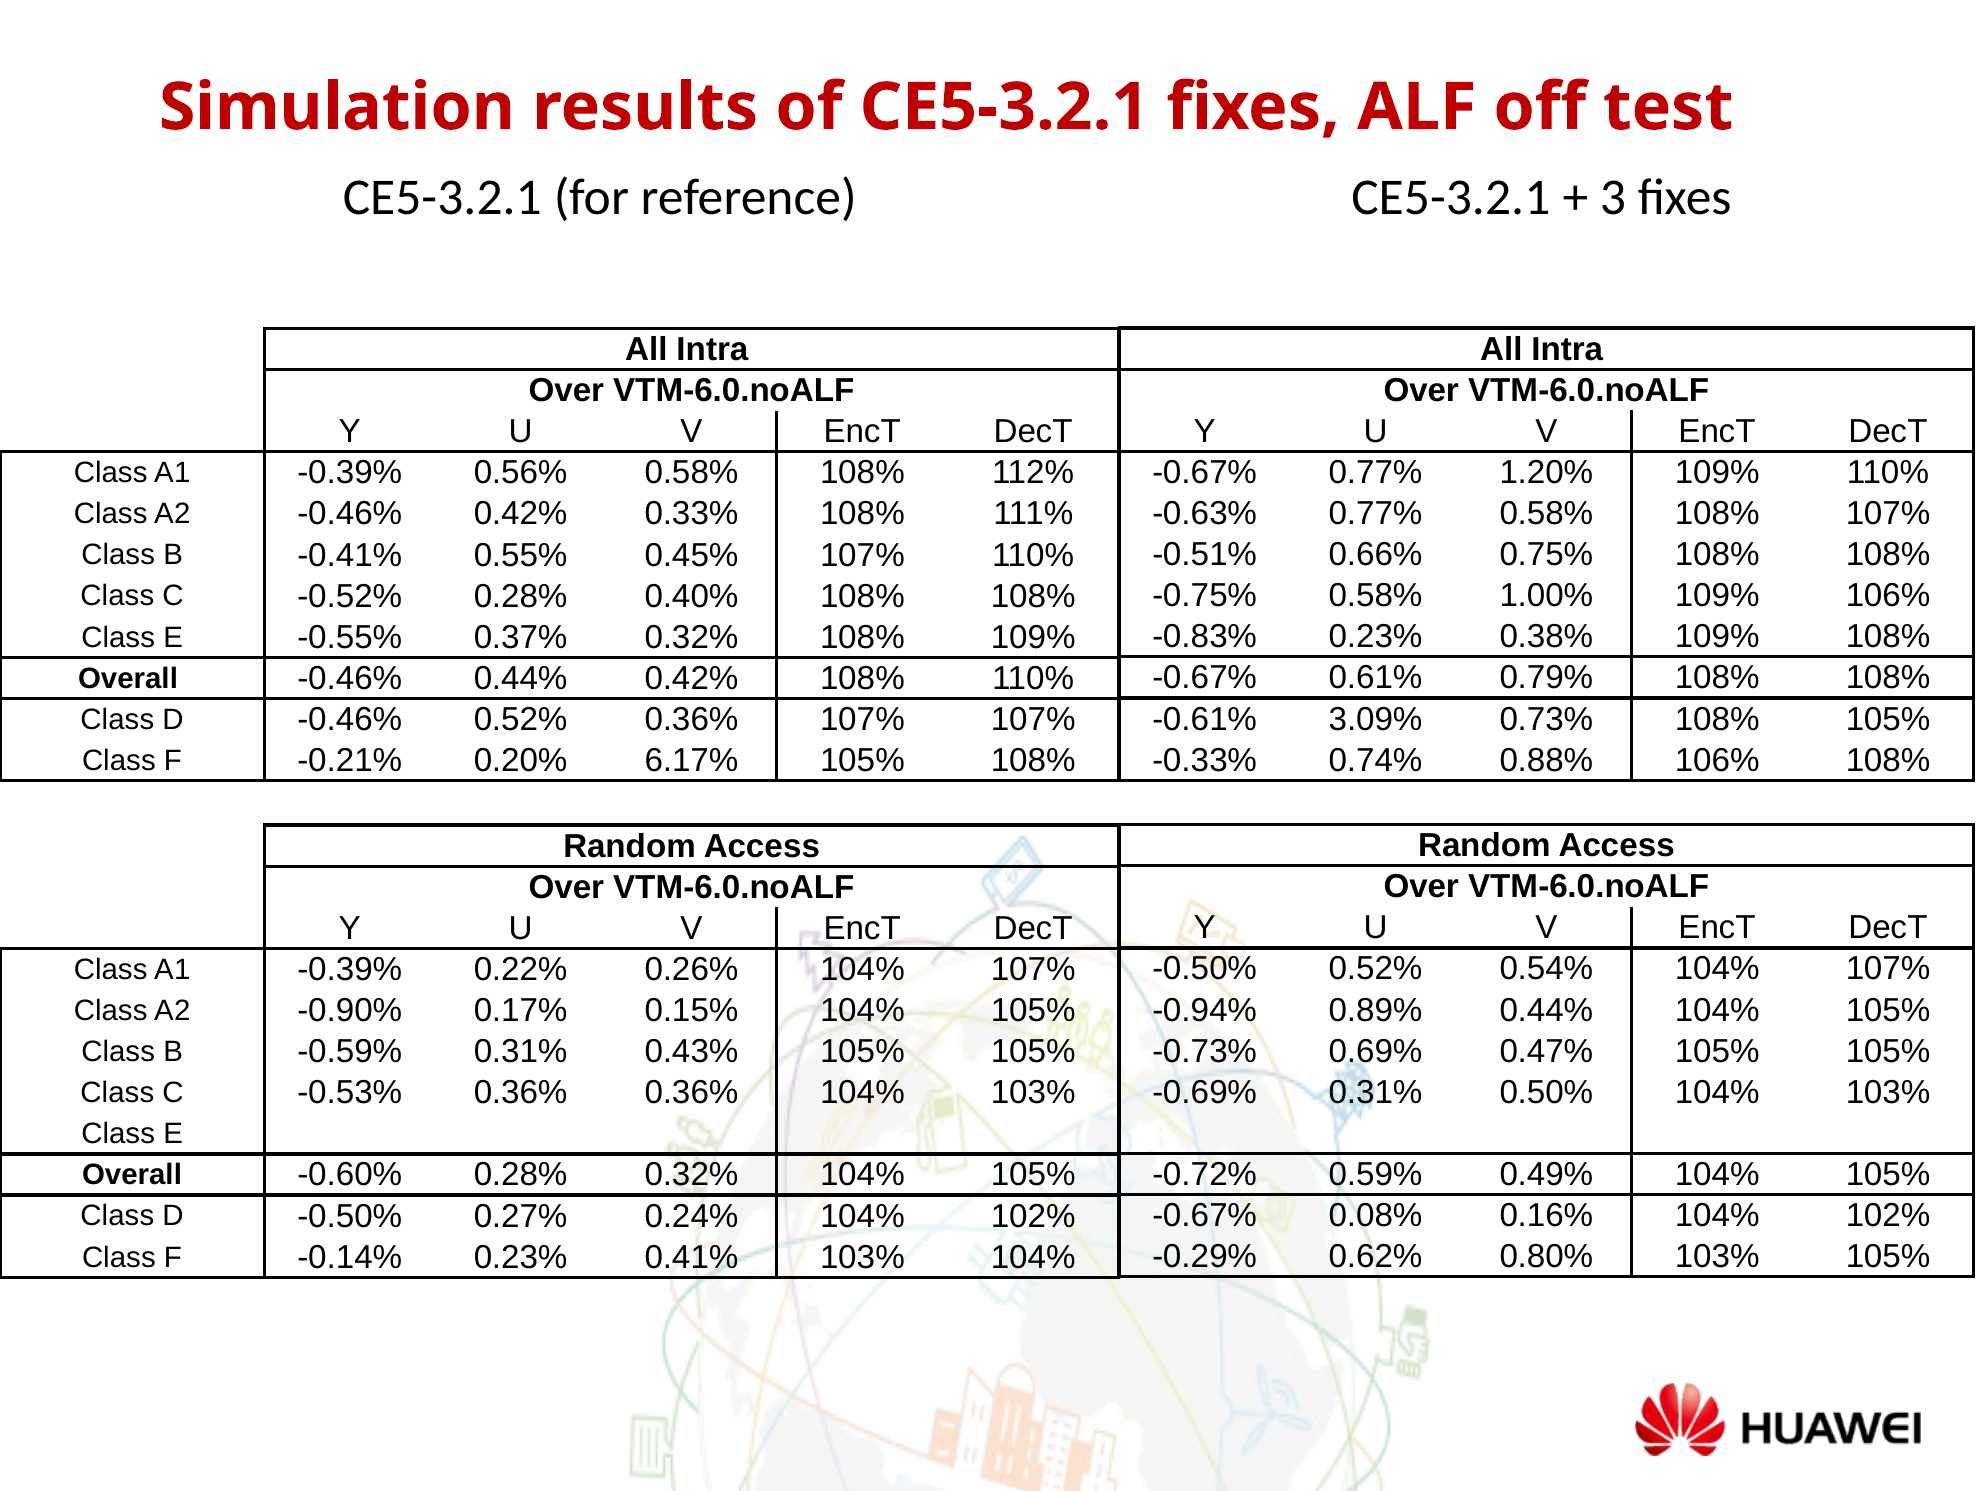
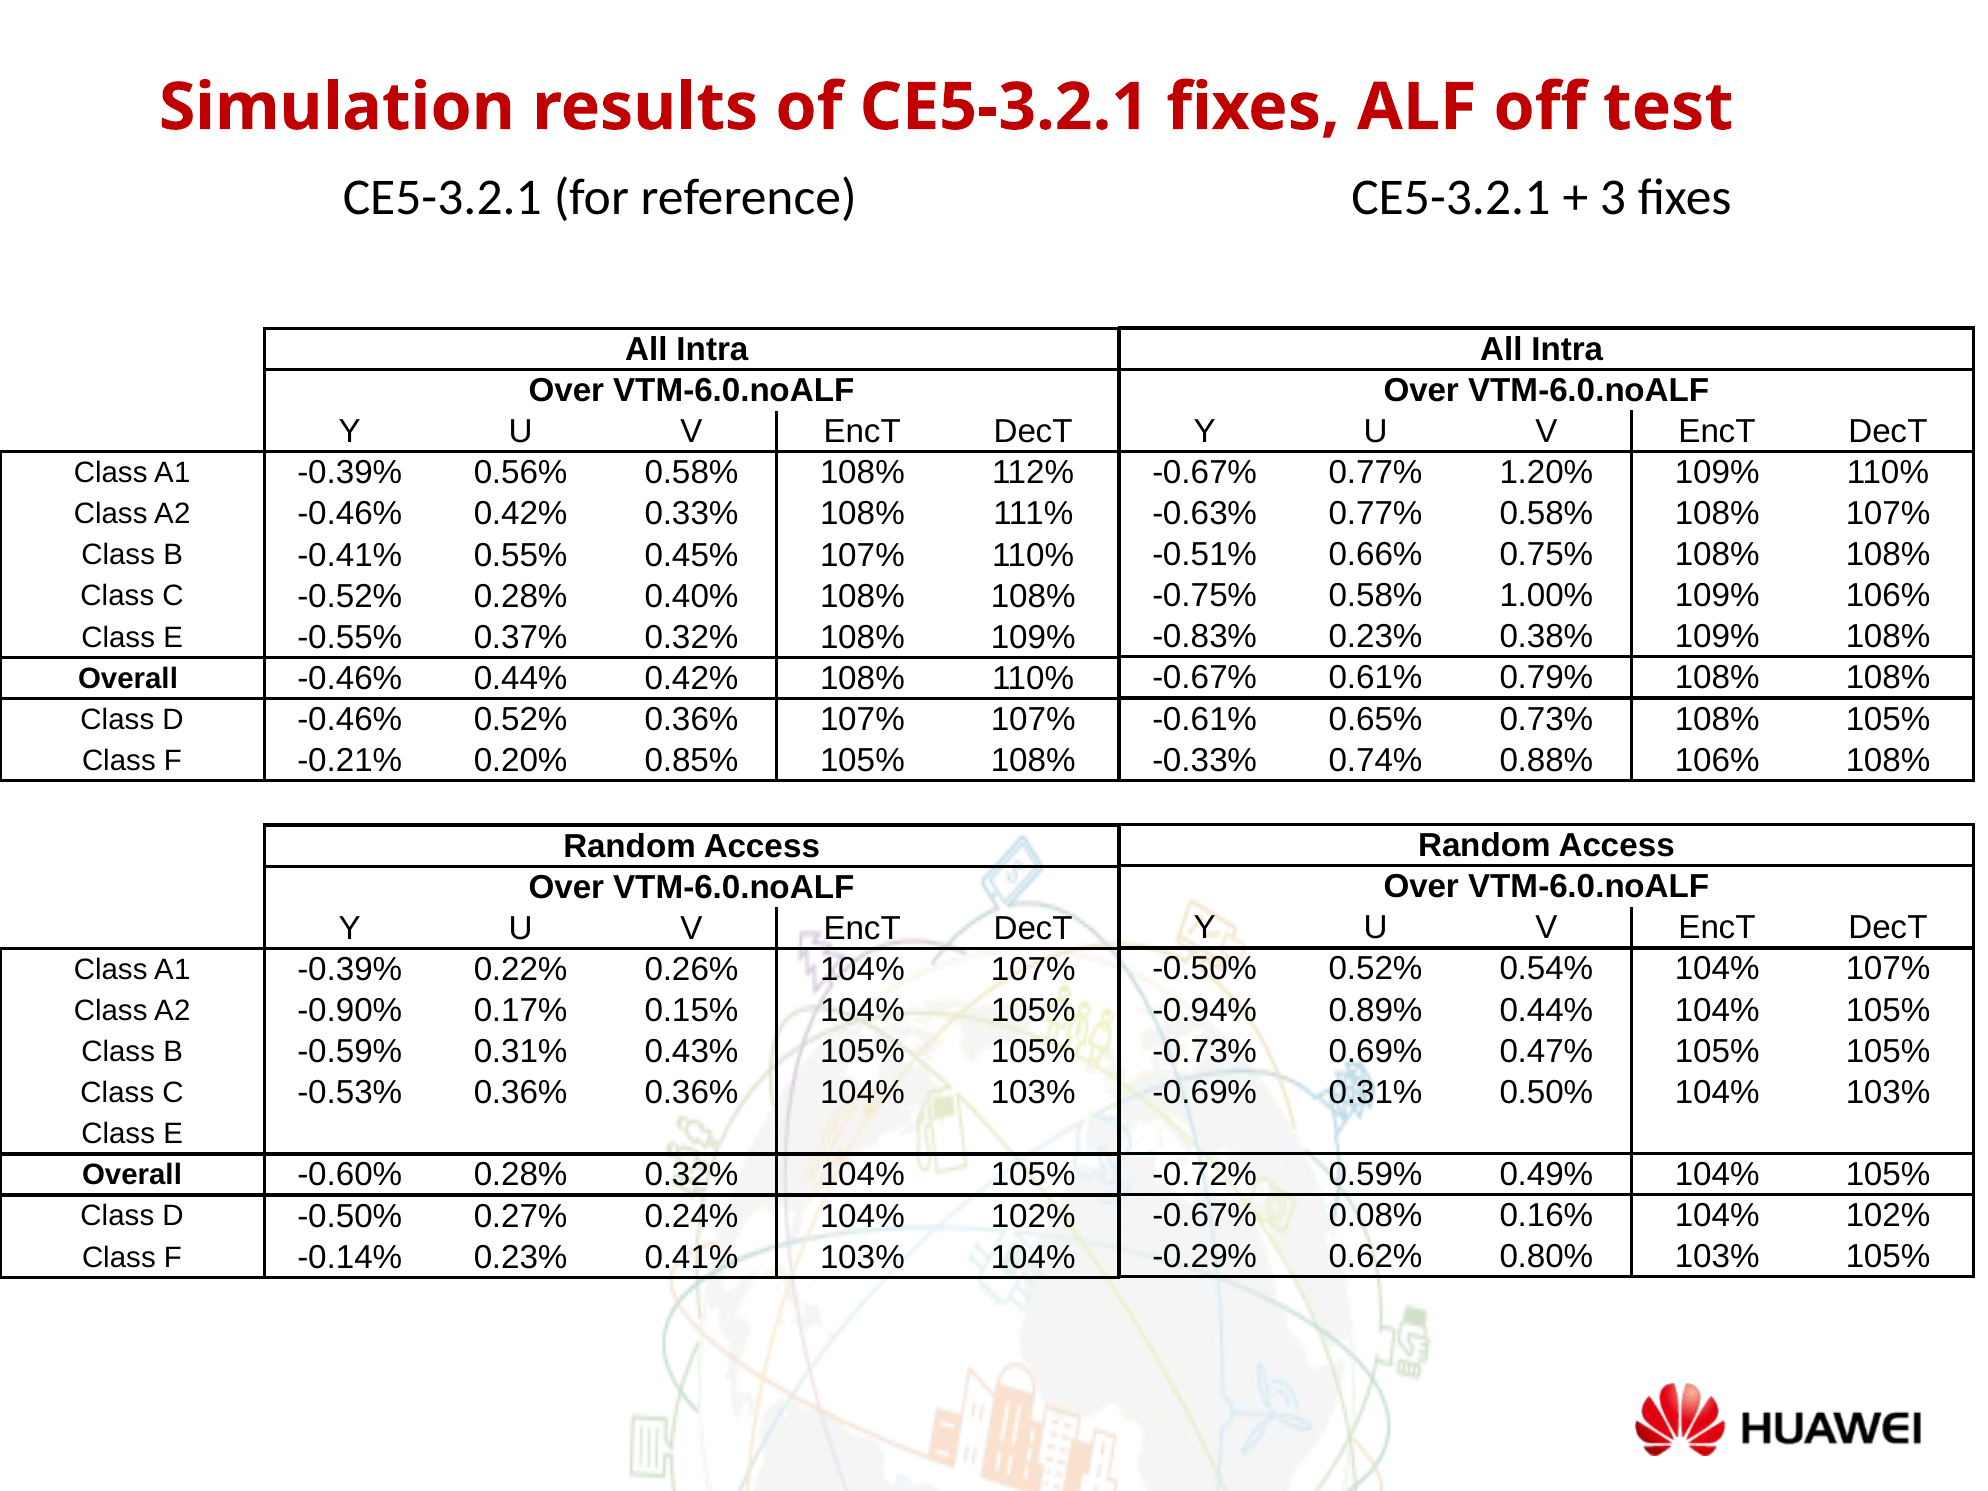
3.09%: 3.09% -> 0.65%
6.17%: 6.17% -> 0.85%
